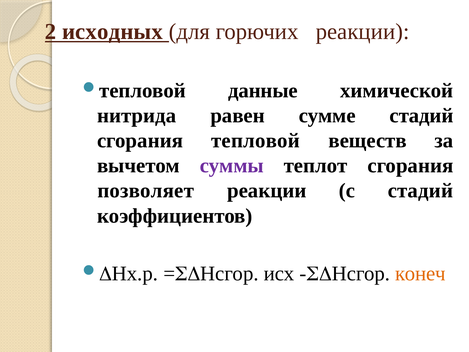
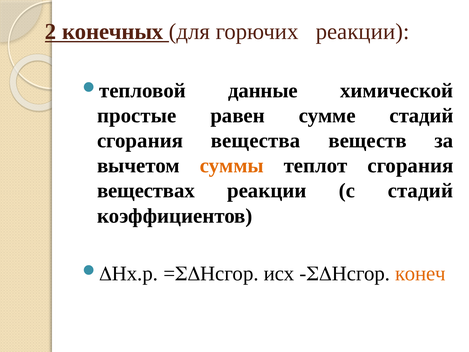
исходных: исходных -> конечных
нитрида: нитрида -> простые
тепловой: тепловой -> вещества
суммы colour: purple -> orange
позволяет: позволяет -> веществах
